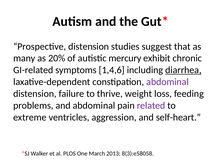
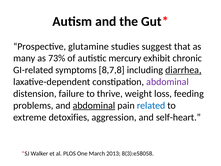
Prospective distension: distension -> glutamine
20%: 20% -> 73%
1,4,6: 1,4,6 -> 8,7,8
abdominal at (94, 105) underline: none -> present
related colour: purple -> blue
ventricles: ventricles -> detoxifies
